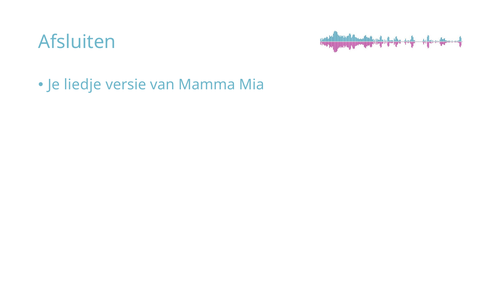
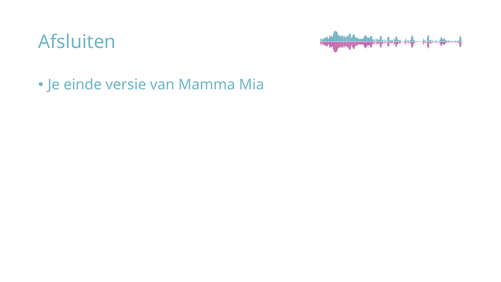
liedje: liedje -> einde
